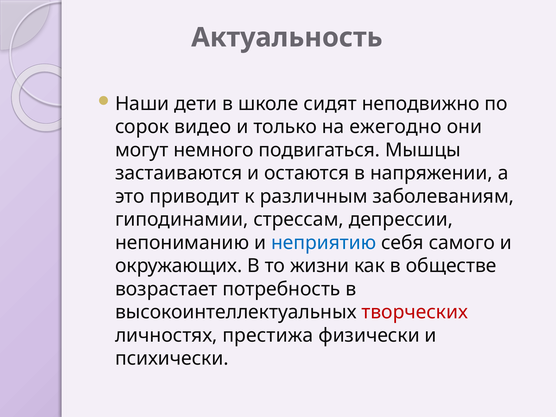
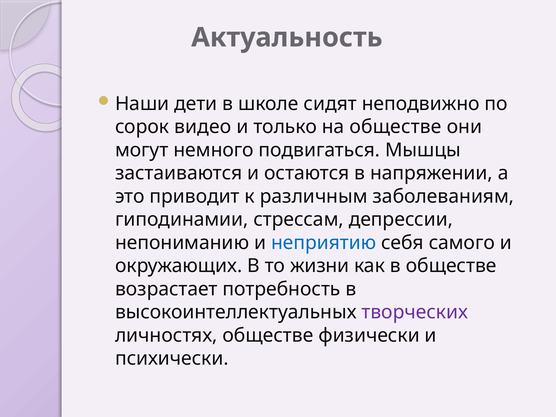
на ежегодно: ежегодно -> обществе
творческих colour: red -> purple
личностях престижа: престижа -> обществе
